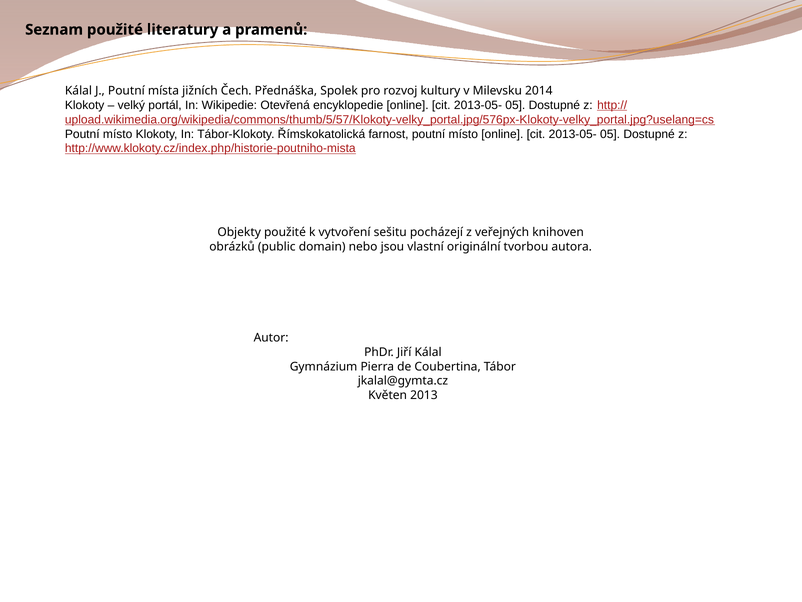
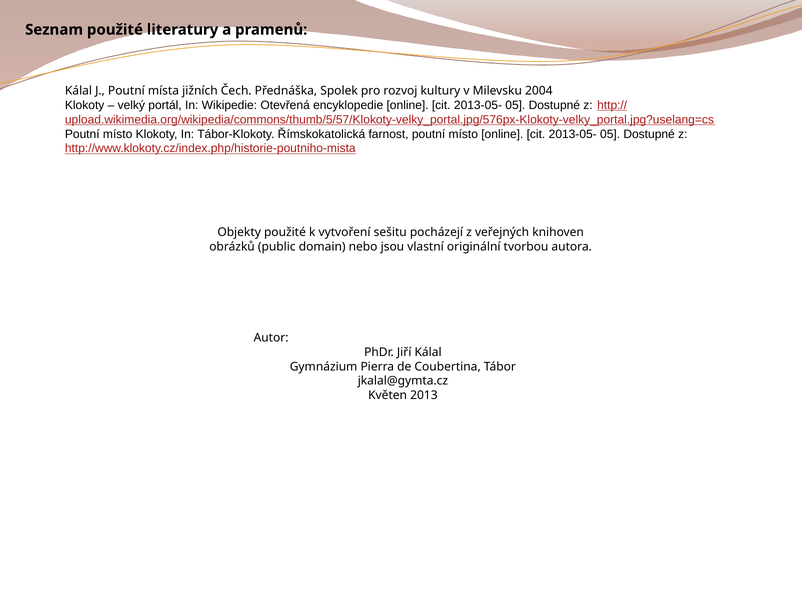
2014: 2014 -> 2004
